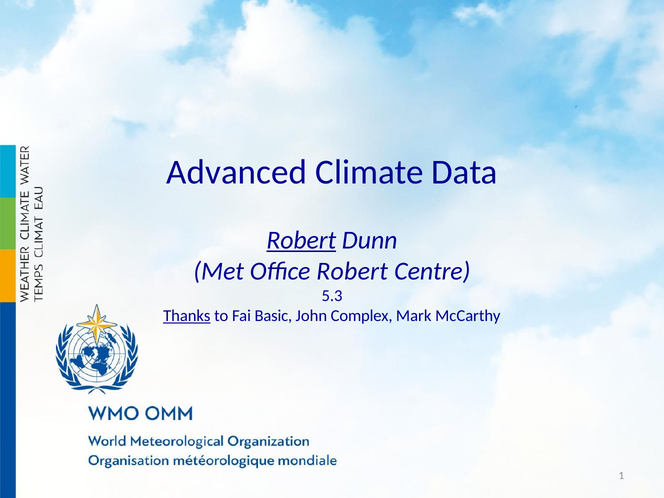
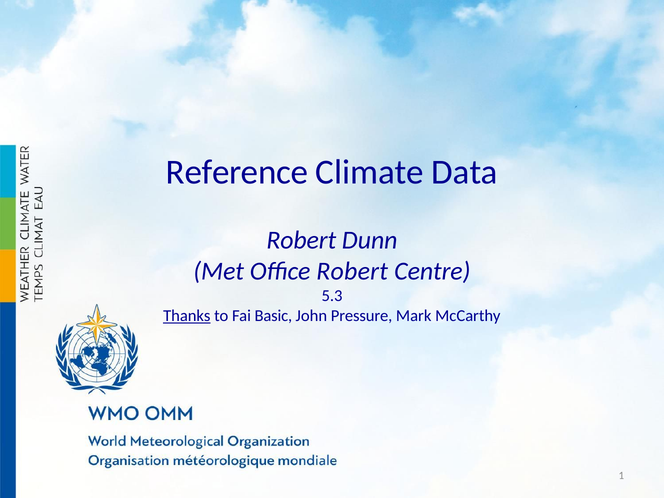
Advanced: Advanced -> Reference
Robert at (301, 240) underline: present -> none
Complex: Complex -> Pressure
